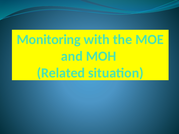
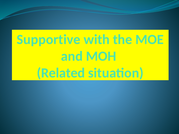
Monitoring: Monitoring -> Supportive
